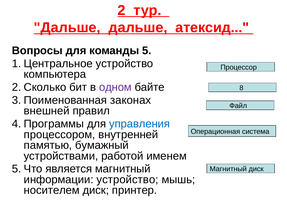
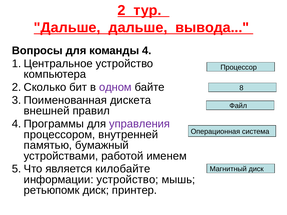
атексид: атексид -> вывода
5: 5 -> 4
законах: законах -> дискета
управления colour: blue -> purple
является магнитный: магнитный -> килобайте
носителем: носителем -> ретьюпомк
